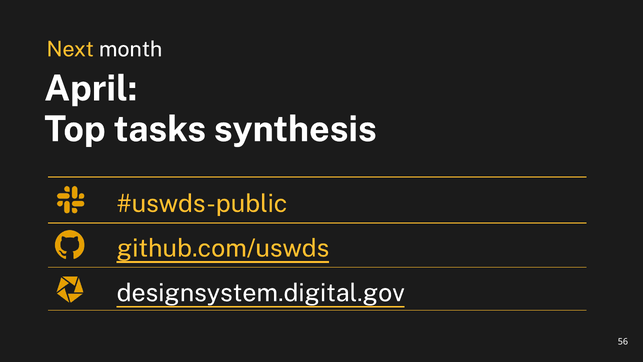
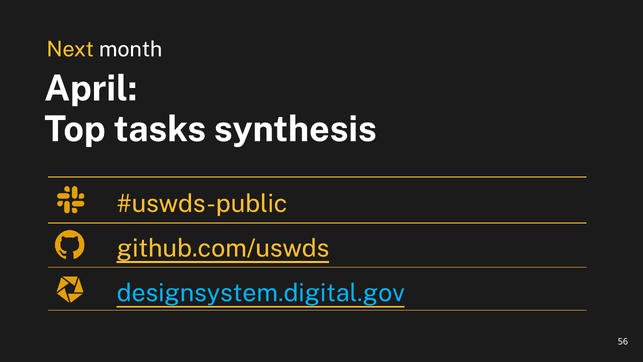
designsystem.digital.gov colour: white -> light blue
